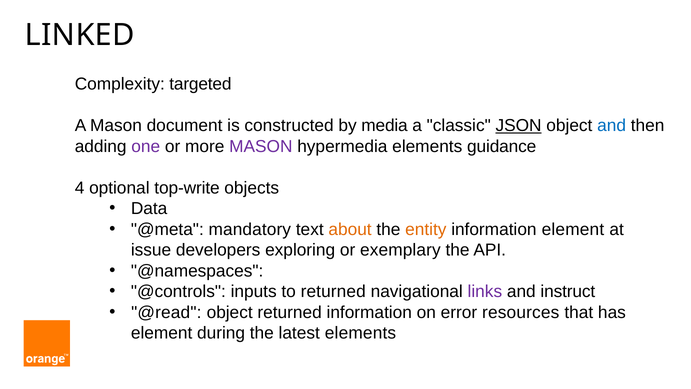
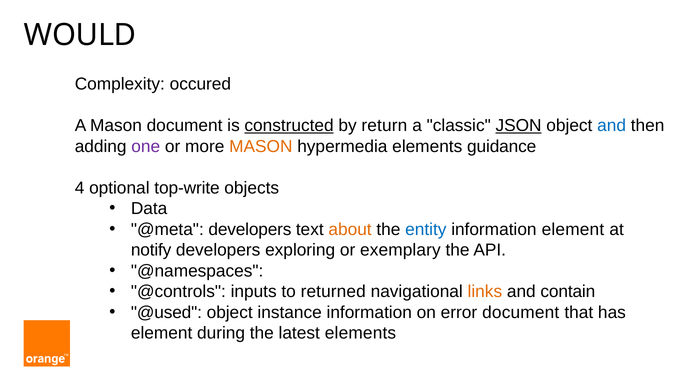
LINKED: LINKED -> WOULD
targeted: targeted -> occured
constructed underline: none -> present
media: media -> return
MASON at (261, 146) colour: purple -> orange
@meta mandatory: mandatory -> developers
entity colour: orange -> blue
issue: issue -> notify
links colour: purple -> orange
instruct: instruct -> contain
@read: @read -> @used
object returned: returned -> instance
error resources: resources -> document
